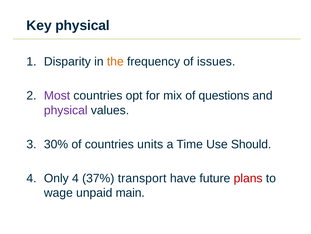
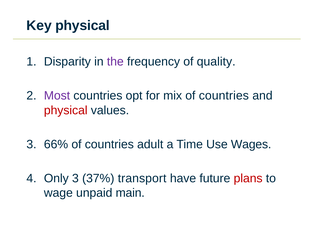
the colour: orange -> purple
issues: issues -> quality
mix of questions: questions -> countries
physical at (66, 110) colour: purple -> red
30%: 30% -> 66%
units: units -> adult
Should: Should -> Wages
Only 4: 4 -> 3
